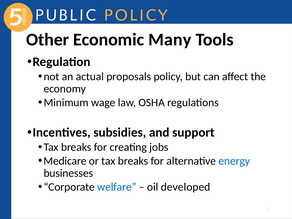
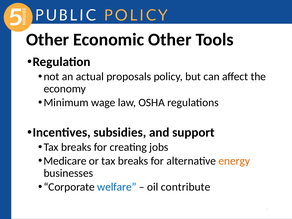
Economic Many: Many -> Other
energy colour: blue -> orange
developed: developed -> contribute
